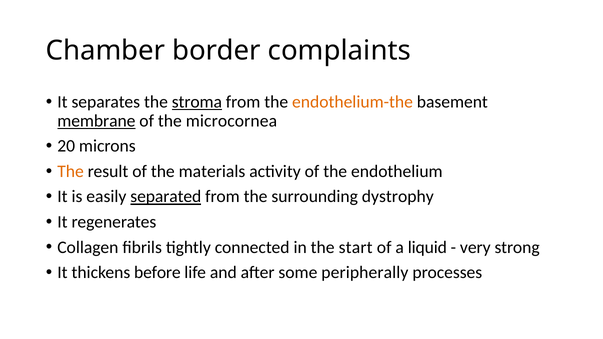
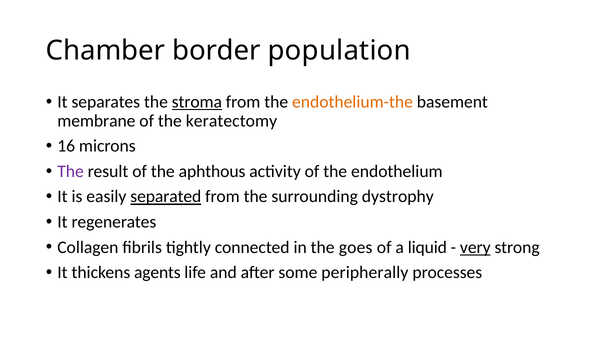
complaints: complaints -> population
membrane underline: present -> none
microcornea: microcornea -> keratectomy
20: 20 -> 16
The at (71, 172) colour: orange -> purple
materials: materials -> aphthous
start: start -> goes
very underline: none -> present
before: before -> agents
